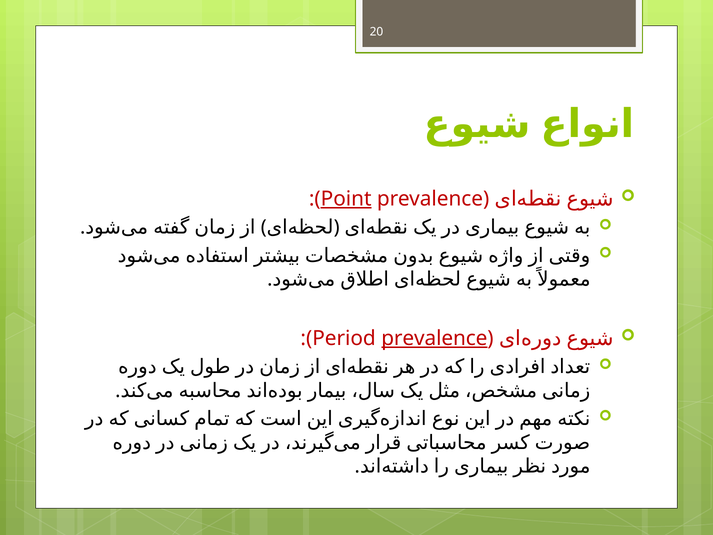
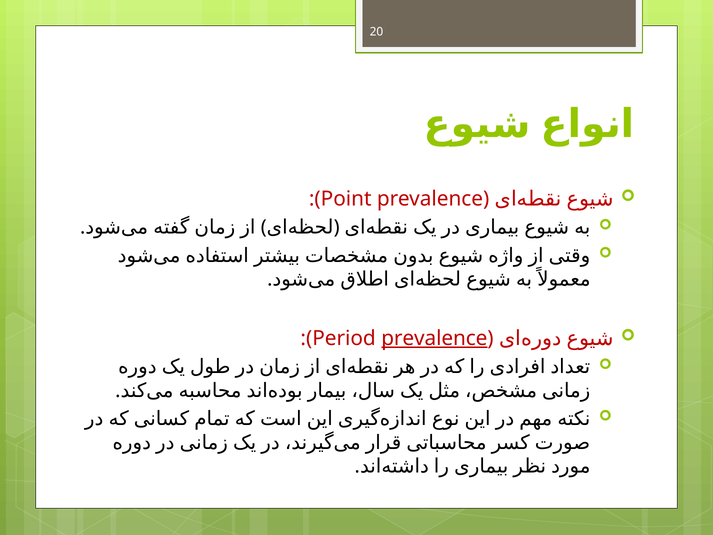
Point underline: present -> none
